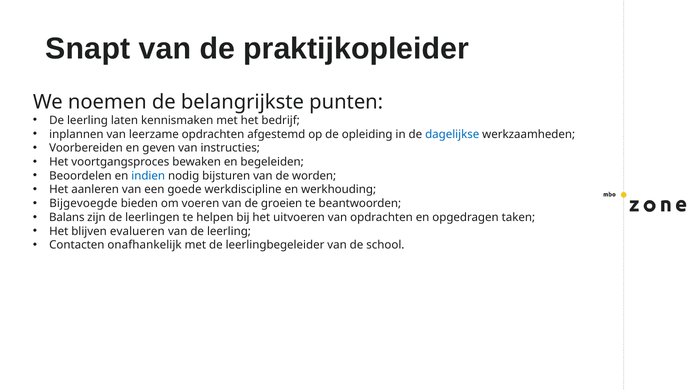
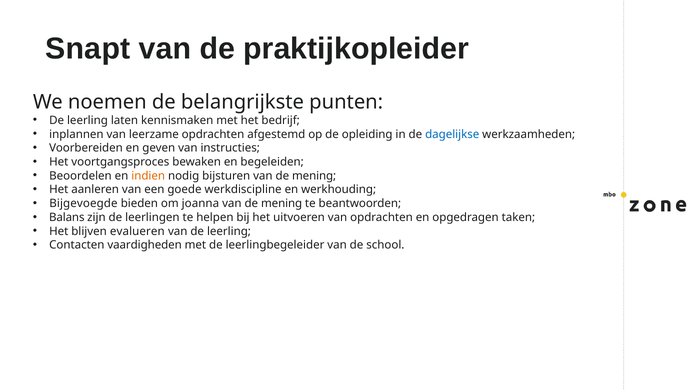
indien colour: blue -> orange
bijsturen van de worden: worden -> mening
voeren: voeren -> joanna
groeien at (282, 203): groeien -> mening
onafhankelijk: onafhankelijk -> vaardigheden
